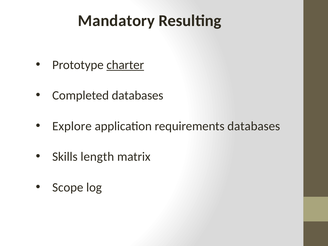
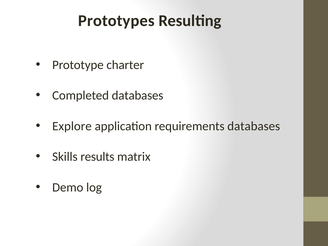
Mandatory: Mandatory -> Prototypes
charter underline: present -> none
length: length -> results
Scope: Scope -> Demo
